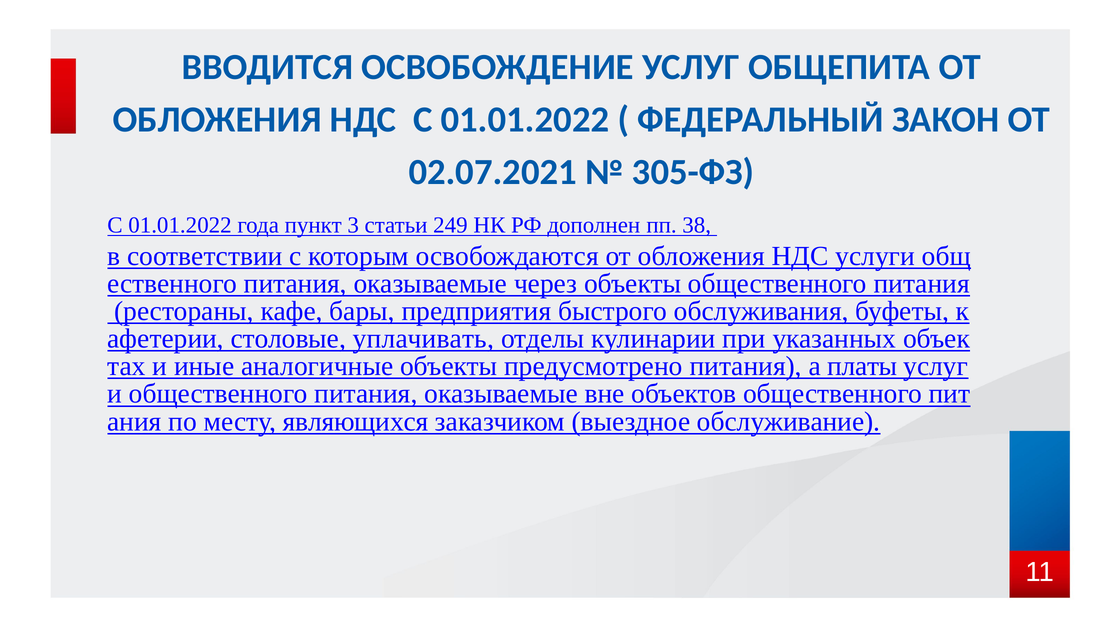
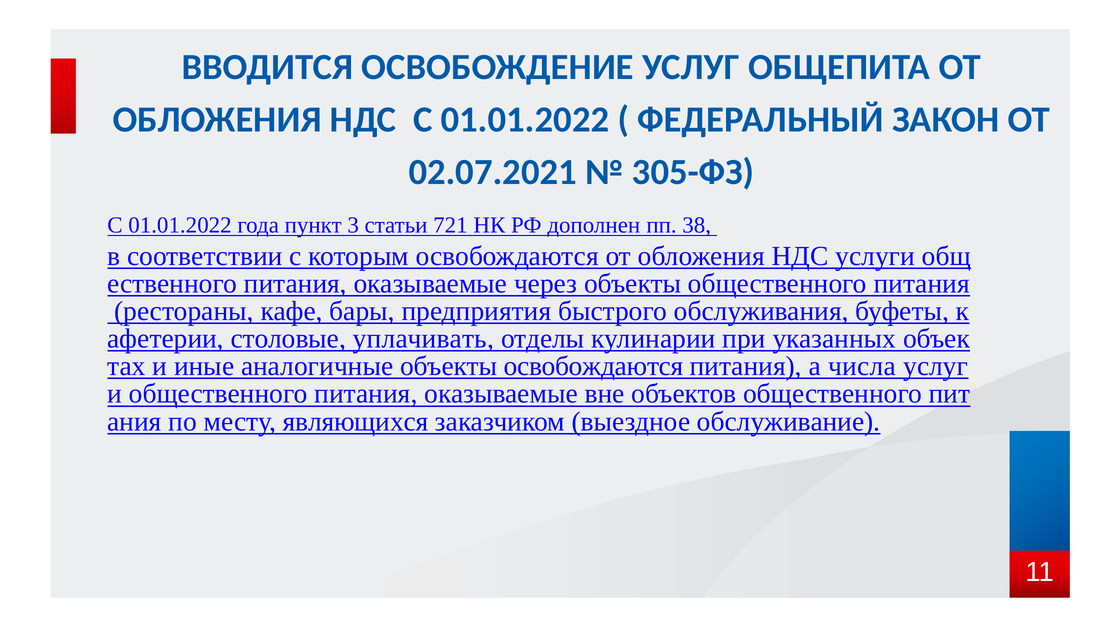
249: 249 -> 721
объекты предусмотрено: предусмотрено -> освобождаются
платы: платы -> числа
